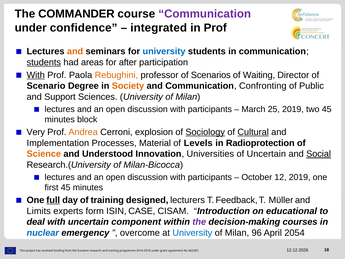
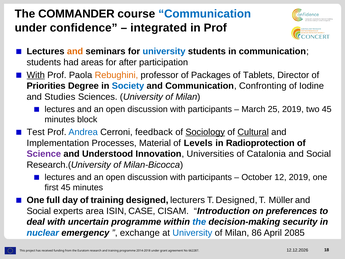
Communication at (205, 14) colour: purple -> blue
students at (44, 62) underline: present -> none
Scenarios: Scenarios -> Packages
Waiting: Waiting -> Tablets
Scenario: Scenario -> Priorities
Society colour: orange -> blue
Public: Public -> Iodine
Support: Support -> Studies
Very: Very -> Test
Andrea colour: orange -> blue
explosion: explosion -> feedback
Science colour: orange -> purple
of Uncertain: Uncertain -> Catalonia
Social at (319, 154) underline: present -> none
full underline: present -> none
T Feedback: Feedback -> Designed
Limits at (39, 211): Limits -> Social
form: form -> area
educational: educational -> preferences
uncertain component: component -> programme
the at (199, 222) colour: purple -> blue
courses: courses -> security
overcome: overcome -> exchange
96: 96 -> 86
2054: 2054 -> 2085
